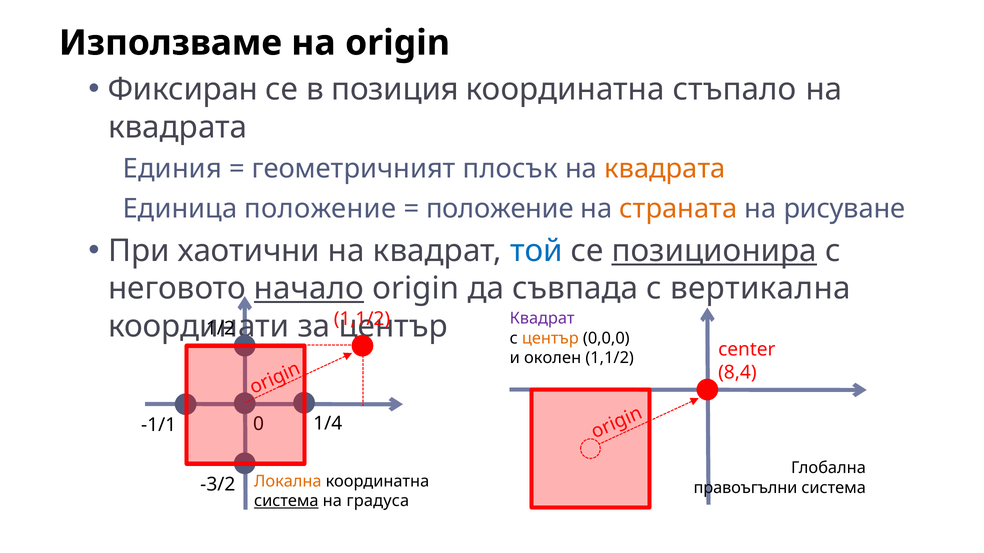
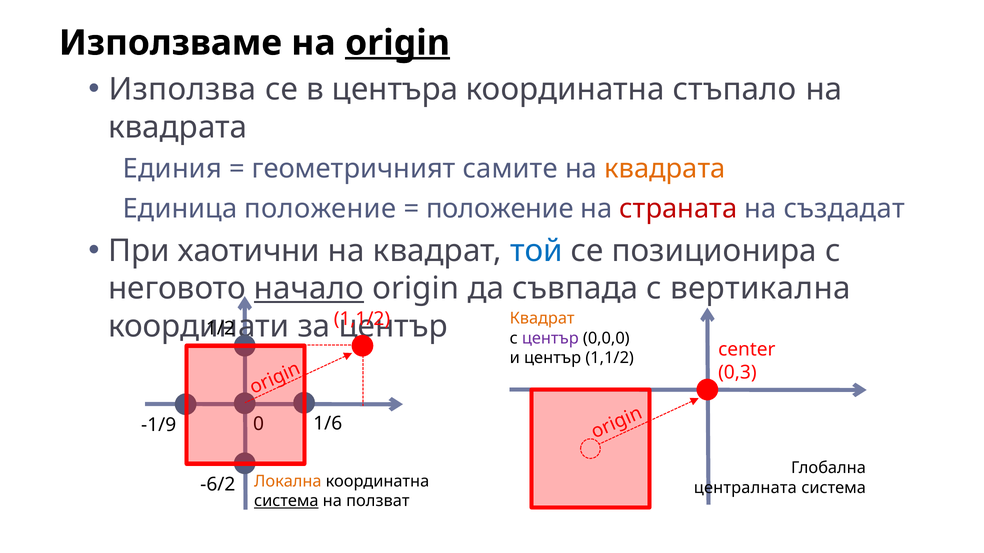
origin at (397, 43) underline: none -> present
Фиксиран: Фиксиран -> Използва
позиция: позиция -> центъра
плосък: плосък -> самите
страната colour: orange -> red
рисуване: рисуване -> създадат
позиционира underline: present -> none
Квадрат at (542, 319) colour: purple -> orange
център at (550, 338) colour: orange -> purple
и околен: околен -> център
8,4: 8,4 -> 0,3
1/4: 1/4 -> 1/6
-1/1: -1/1 -> -1/9
-3/2: -3/2 -> -6/2
правоъгълни: правоъгълни -> централната
градуса: градуса -> ползват
